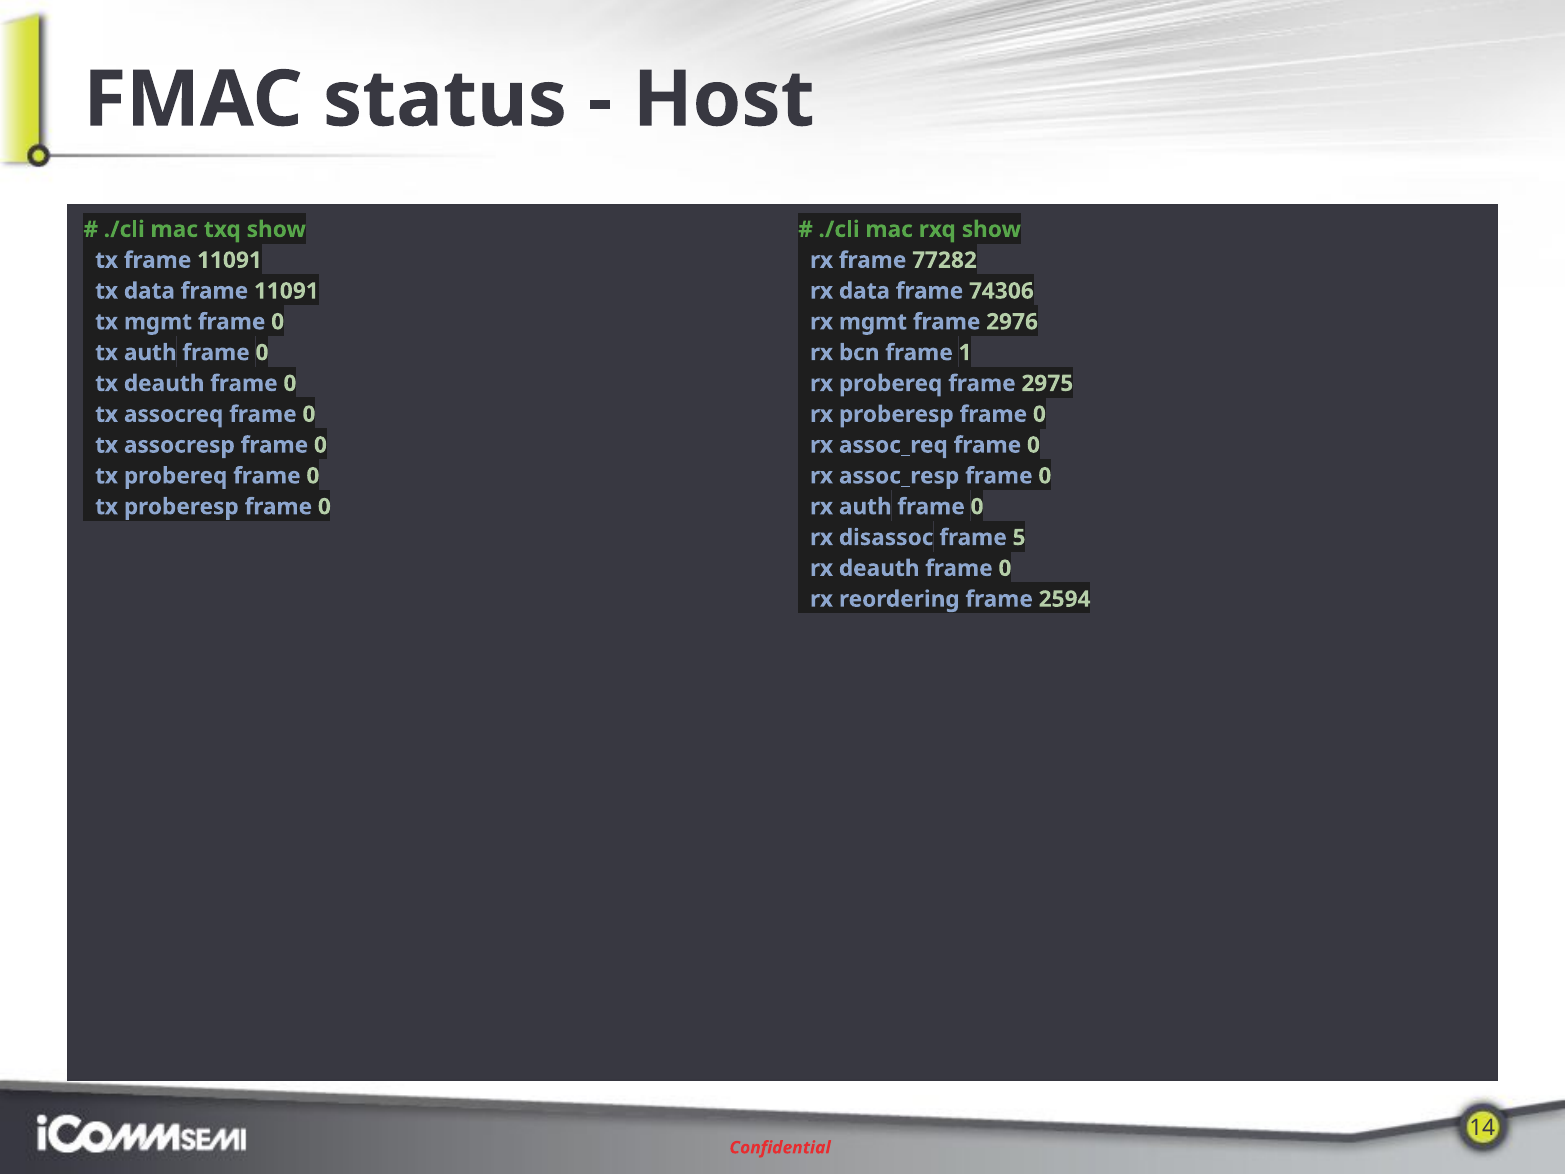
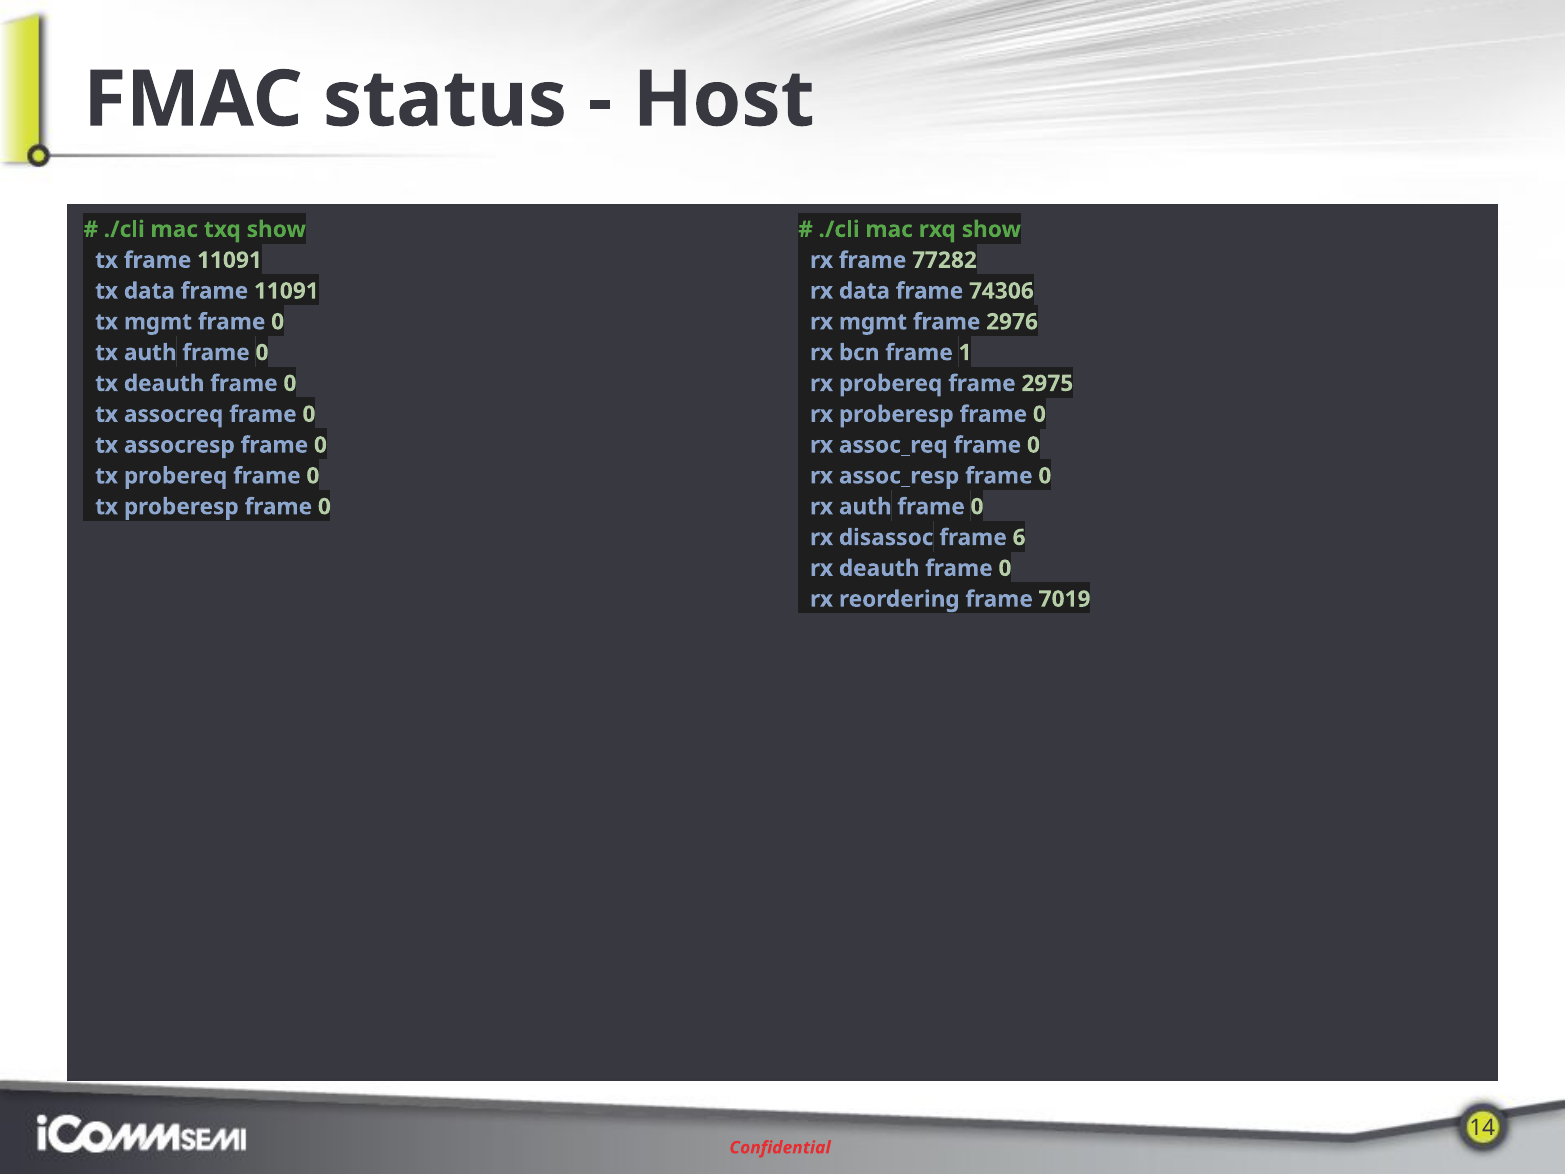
5: 5 -> 6
2594: 2594 -> 7019
